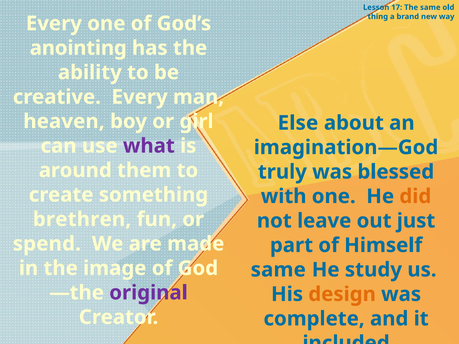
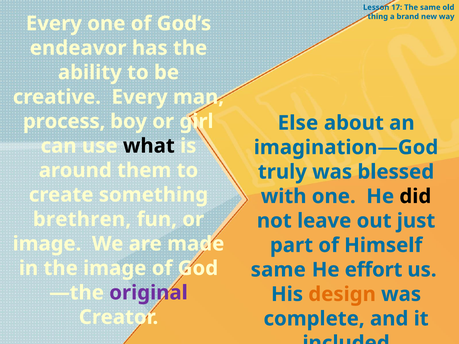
anointing: anointing -> endeavor
heaven: heaven -> process
what colour: purple -> black
did colour: orange -> black
spend at (47, 244): spend -> image
study: study -> effort
